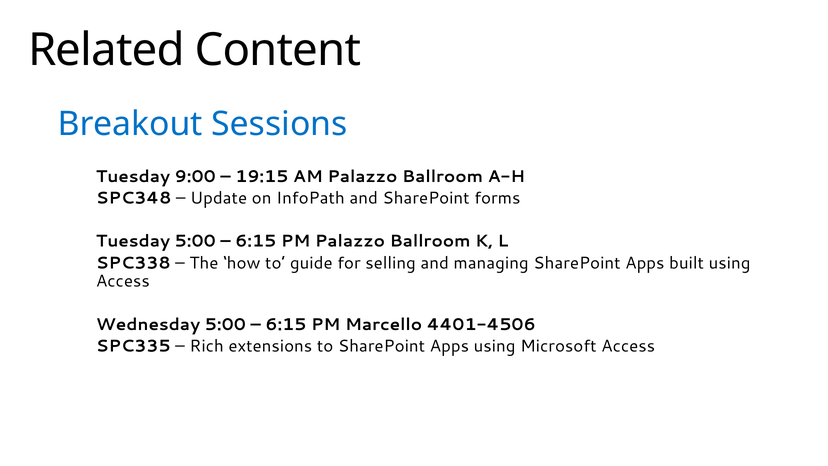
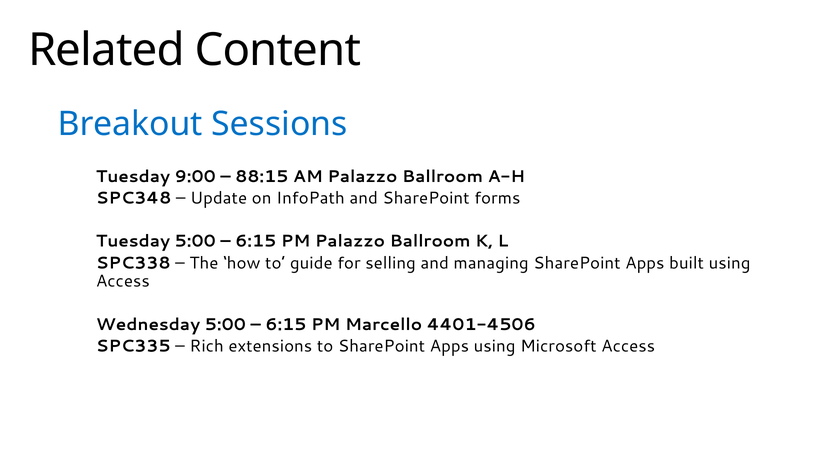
19:15: 19:15 -> 88:15
